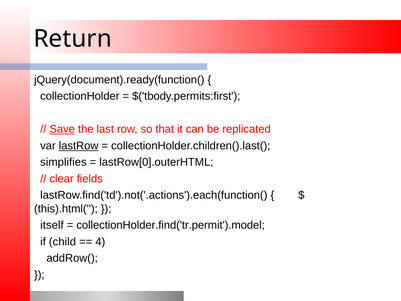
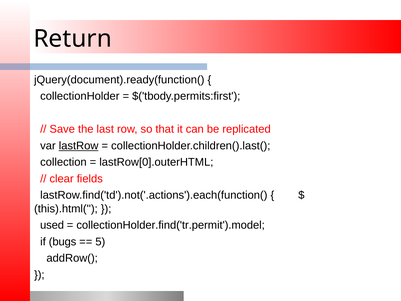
Save underline: present -> none
simplifies: simplifies -> collection
itself: itself -> used
child: child -> bugs
4: 4 -> 5
